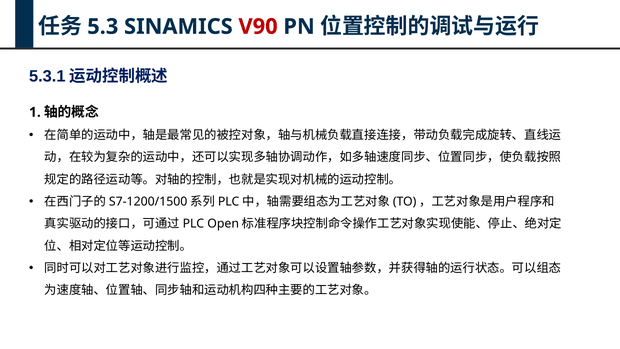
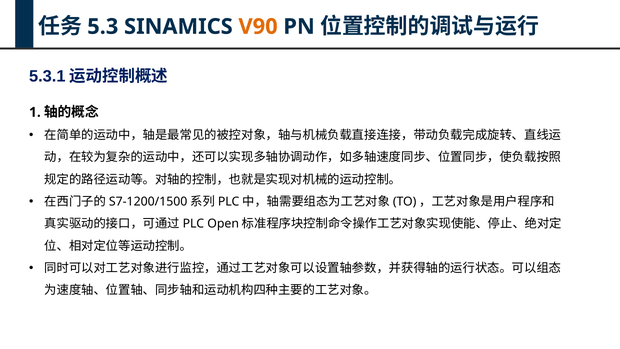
V90 colour: red -> orange
